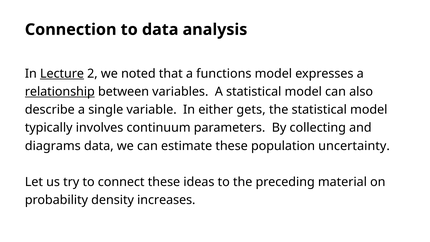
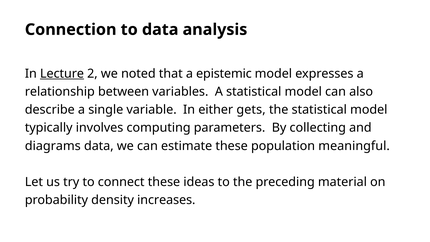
functions: functions -> epistemic
relationship underline: present -> none
continuum: continuum -> computing
uncertainty: uncertainty -> meaningful
